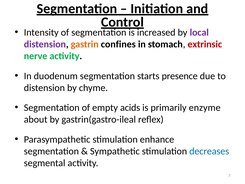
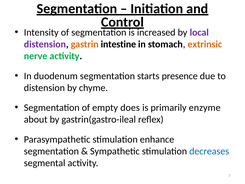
confines: confines -> intestine
extrinsic colour: red -> orange
acids: acids -> does
